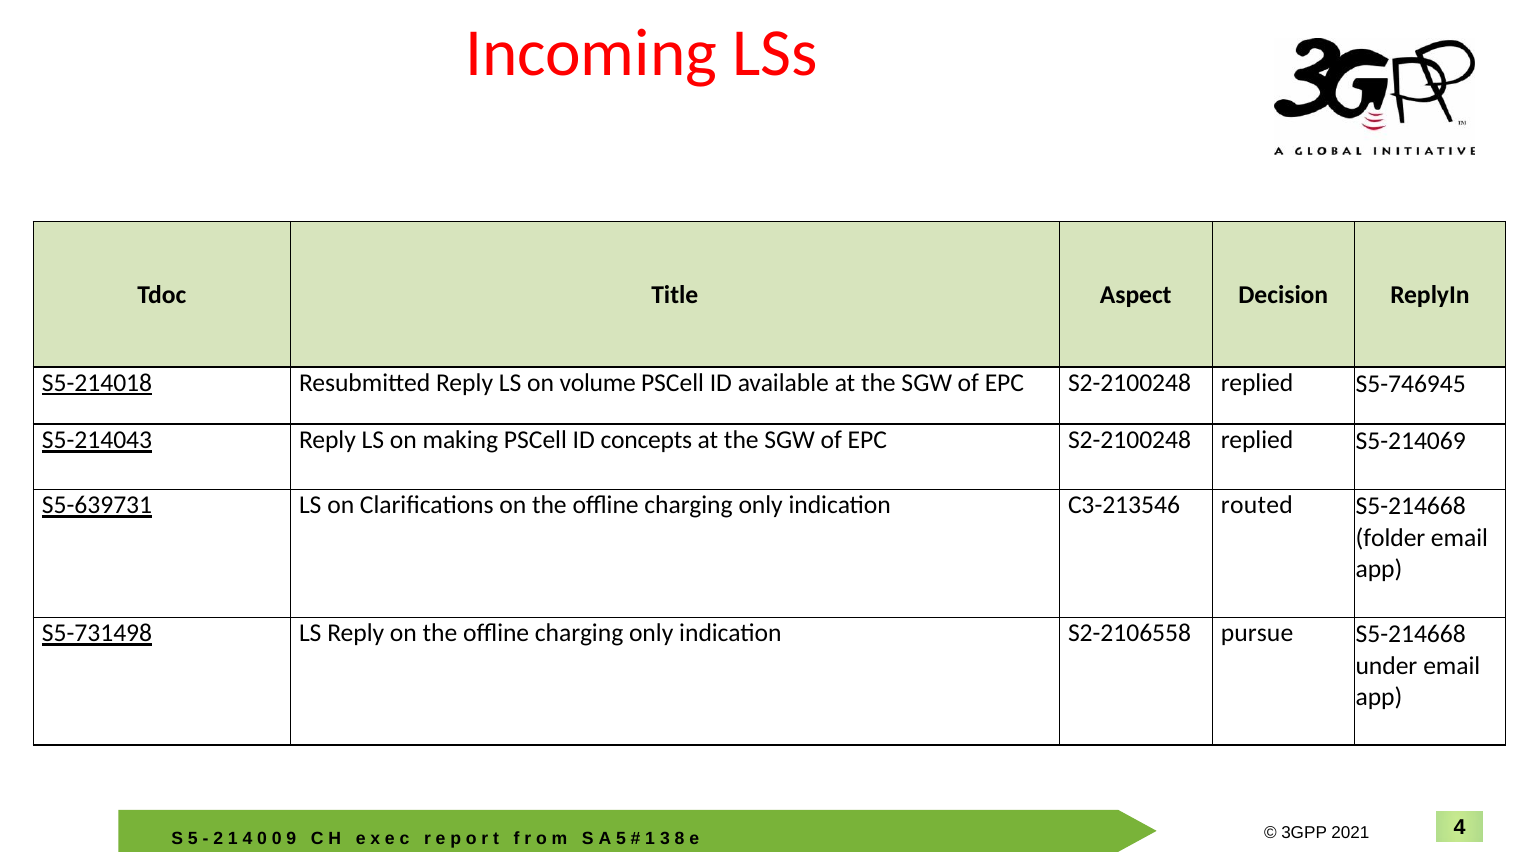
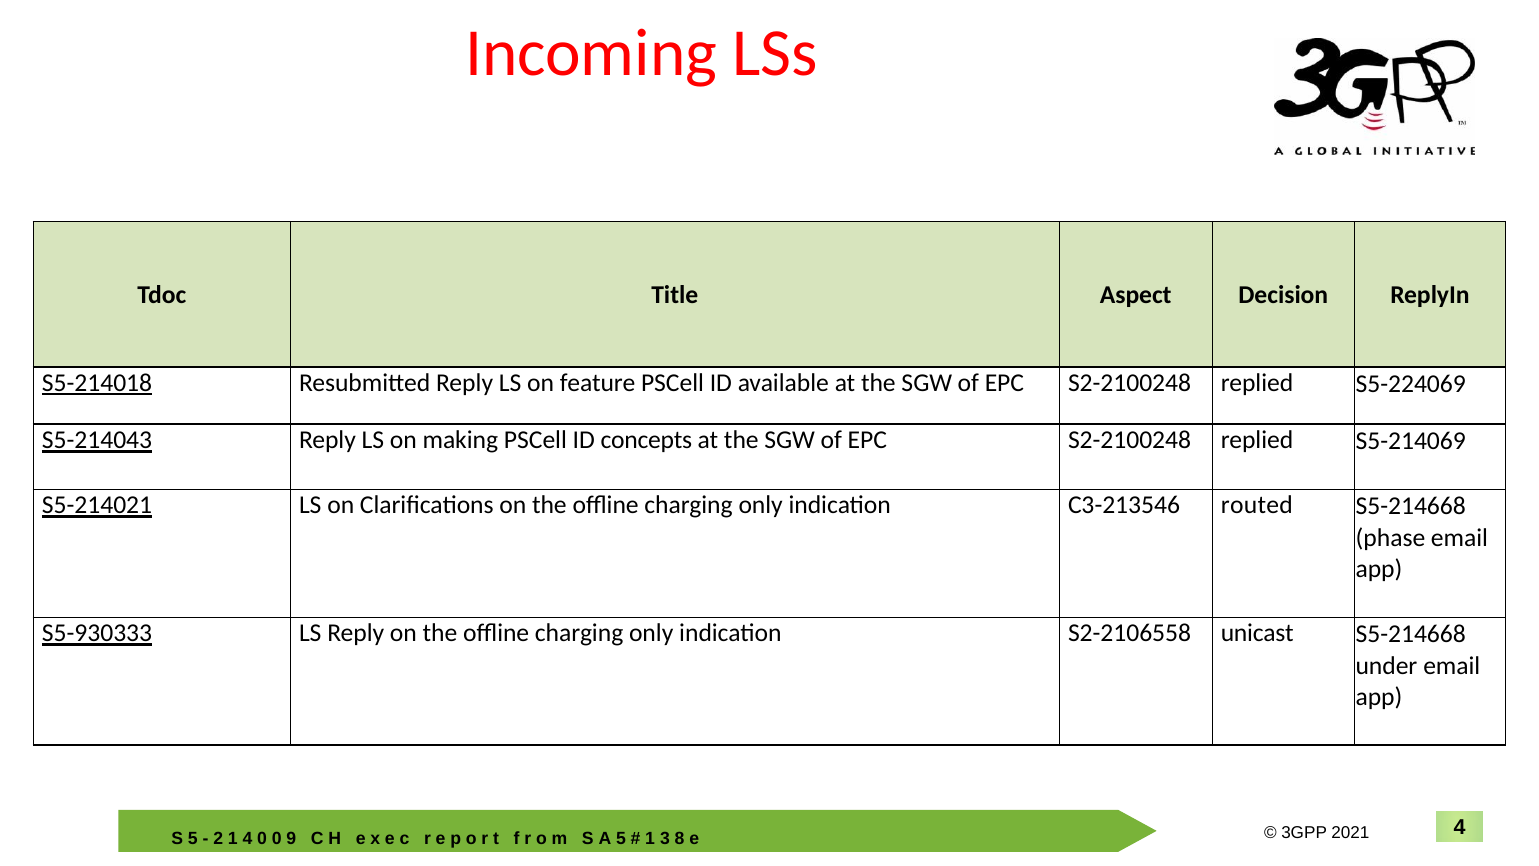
volume: volume -> feature
S5-746945: S5-746945 -> S5-224069
S5-639731: S5-639731 -> S5-214021
folder: folder -> phase
S5-731498: S5-731498 -> S5-930333
pursue: pursue -> unicast
